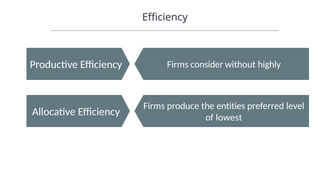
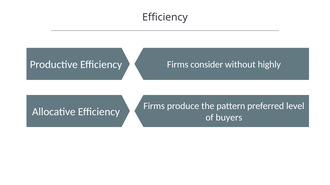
entities: entities -> pattern
lowest: lowest -> buyers
